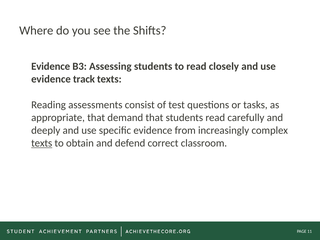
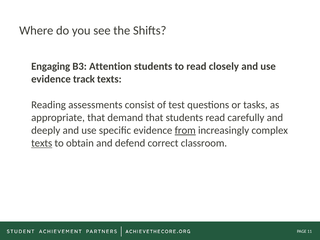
Evidence at (51, 66): Evidence -> Engaging
Assessing: Assessing -> Attention
from underline: none -> present
